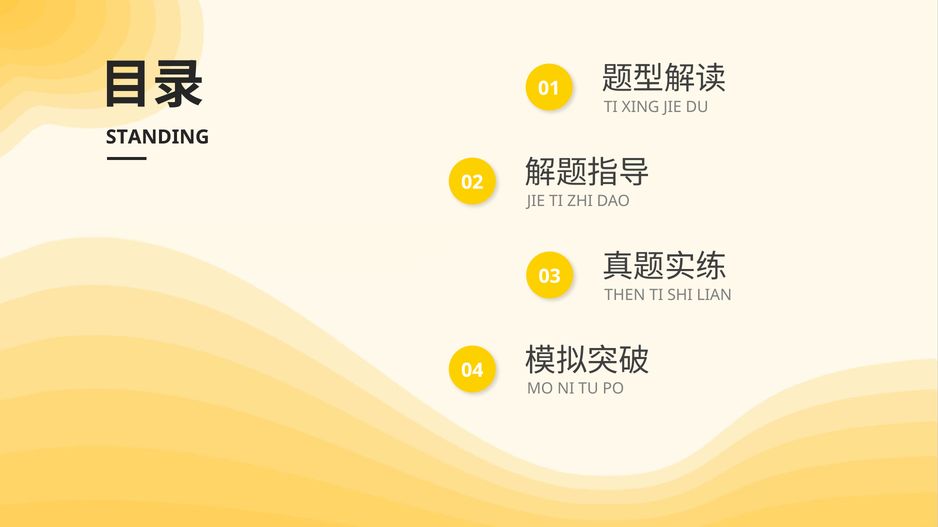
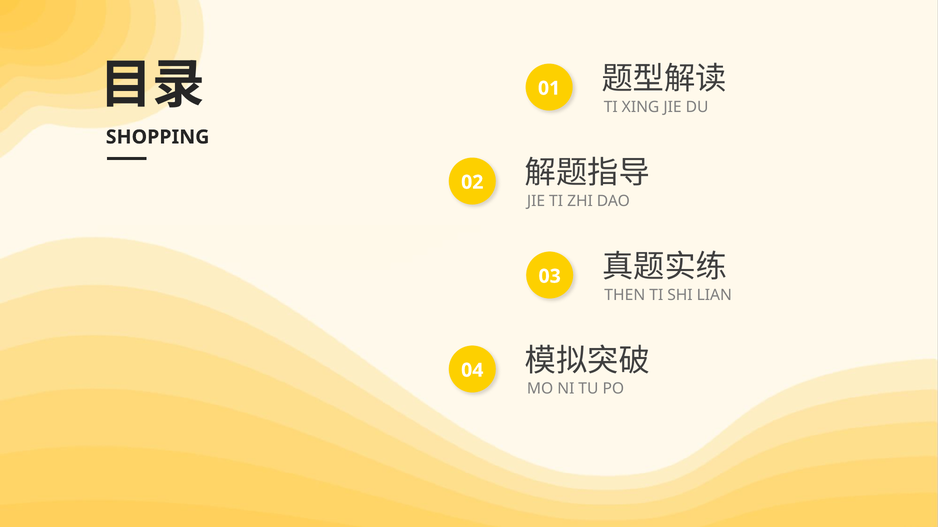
STANDING: STANDING -> SHOPPING
